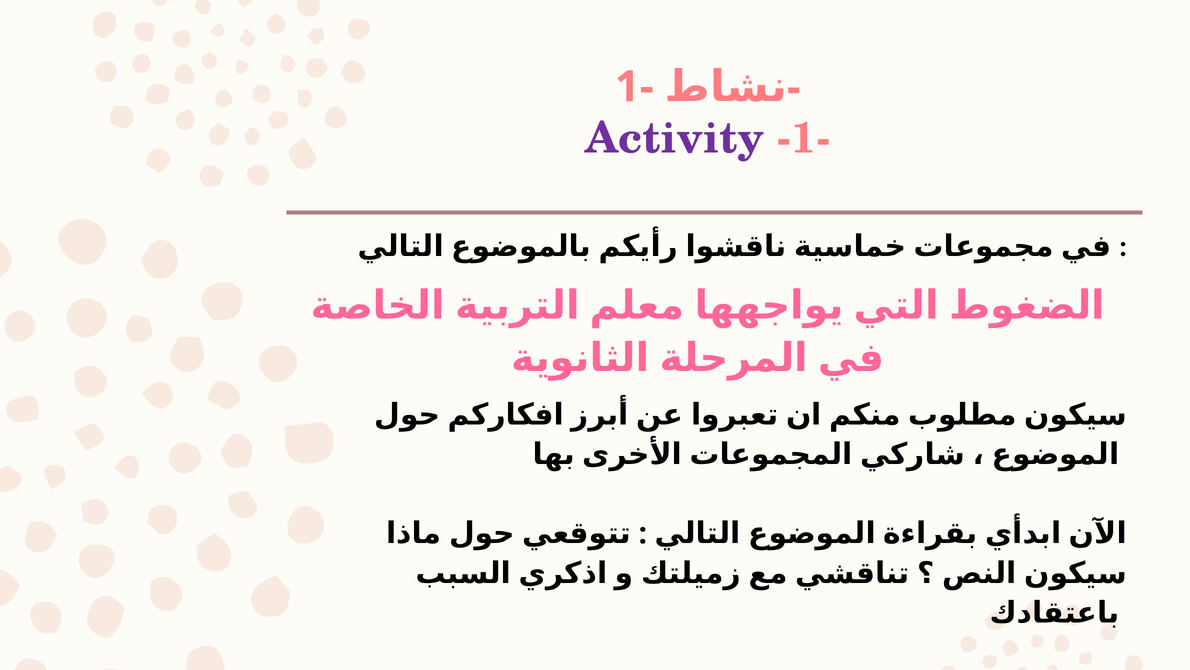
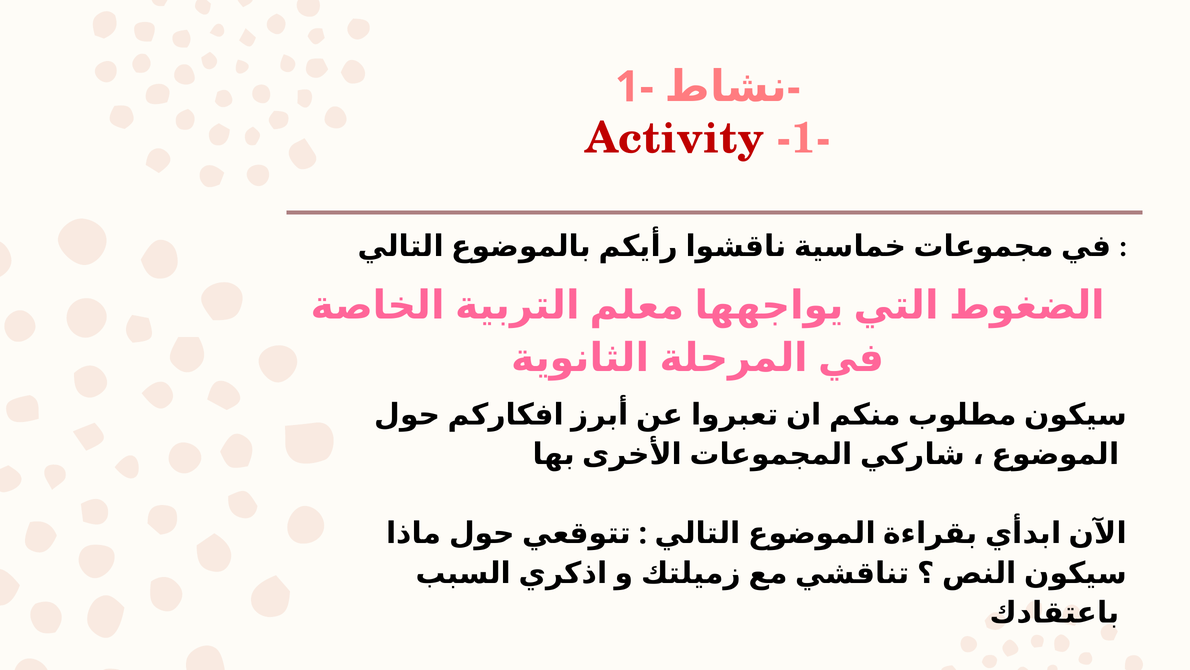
Activity colour: purple -> red
